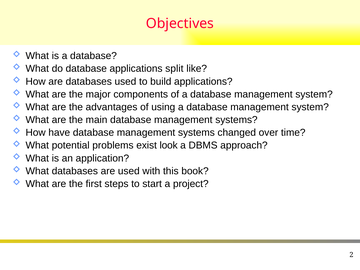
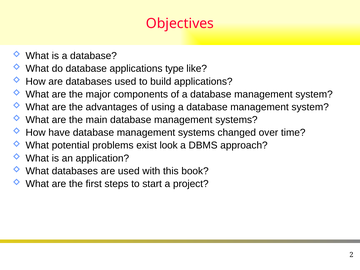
split: split -> type
